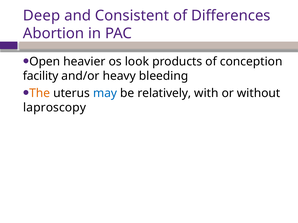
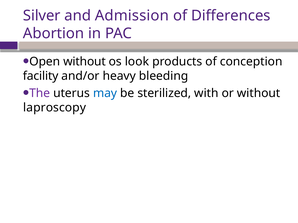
Deep: Deep -> Silver
Consistent: Consistent -> Admission
Open heavier: heavier -> without
The colour: orange -> purple
relatively: relatively -> sterilized
